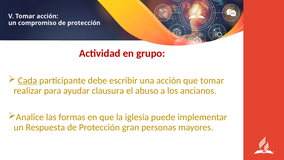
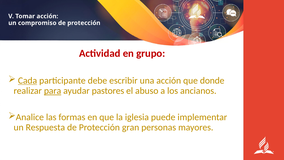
que tomar: tomar -> donde
para underline: none -> present
clausura: clausura -> pastores
